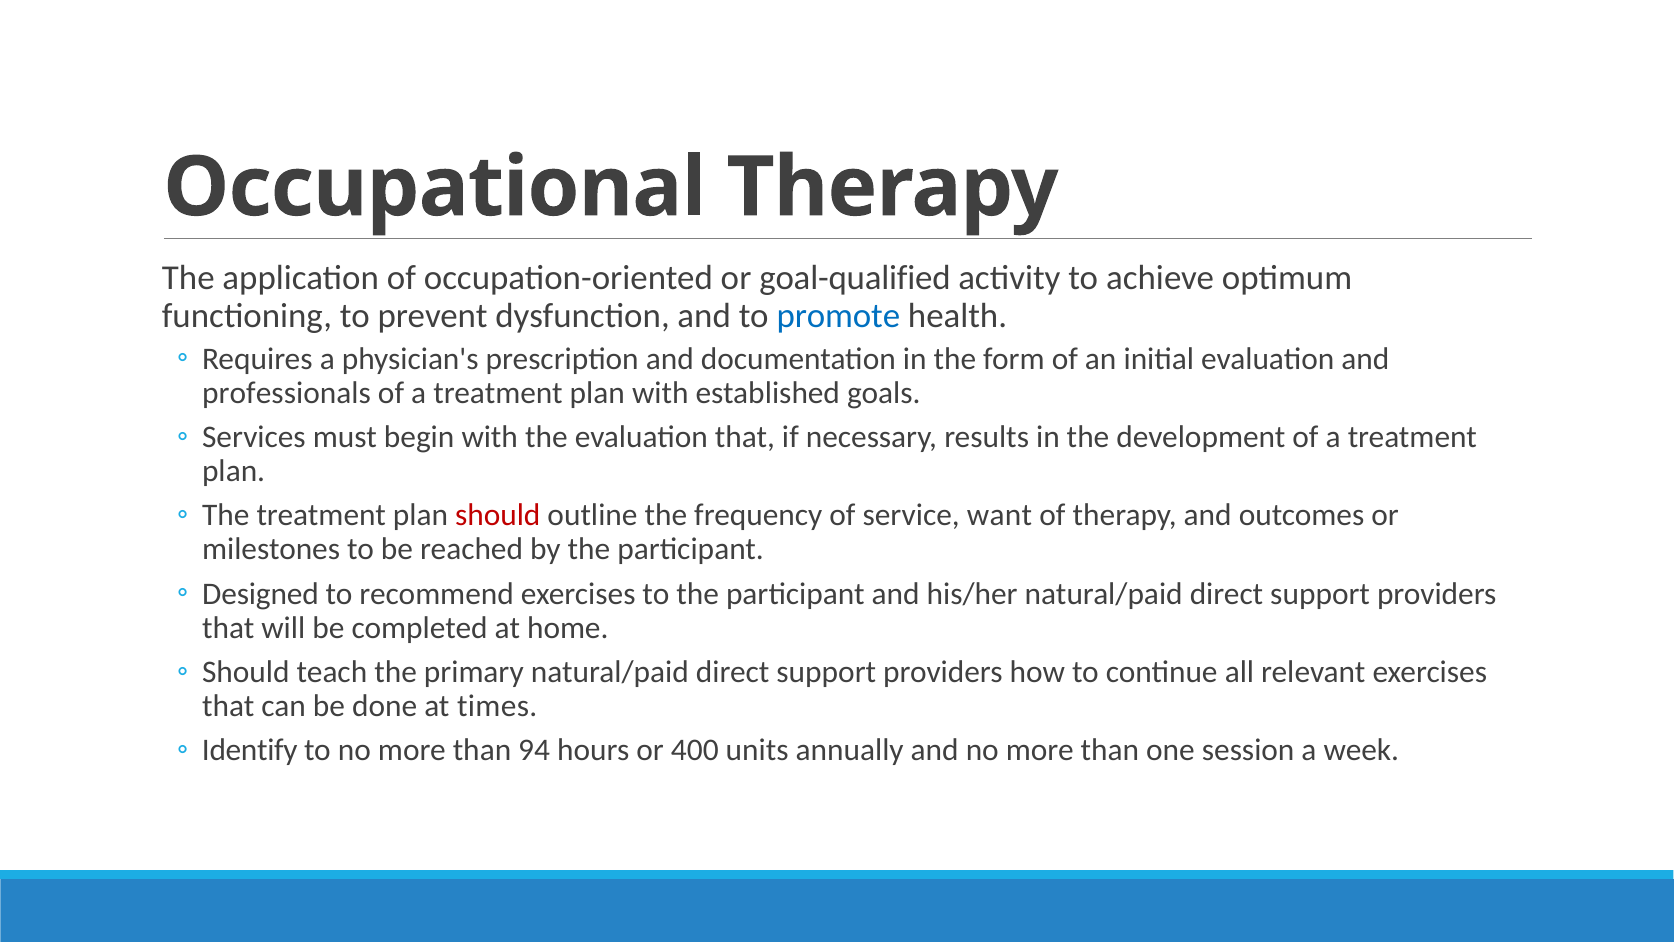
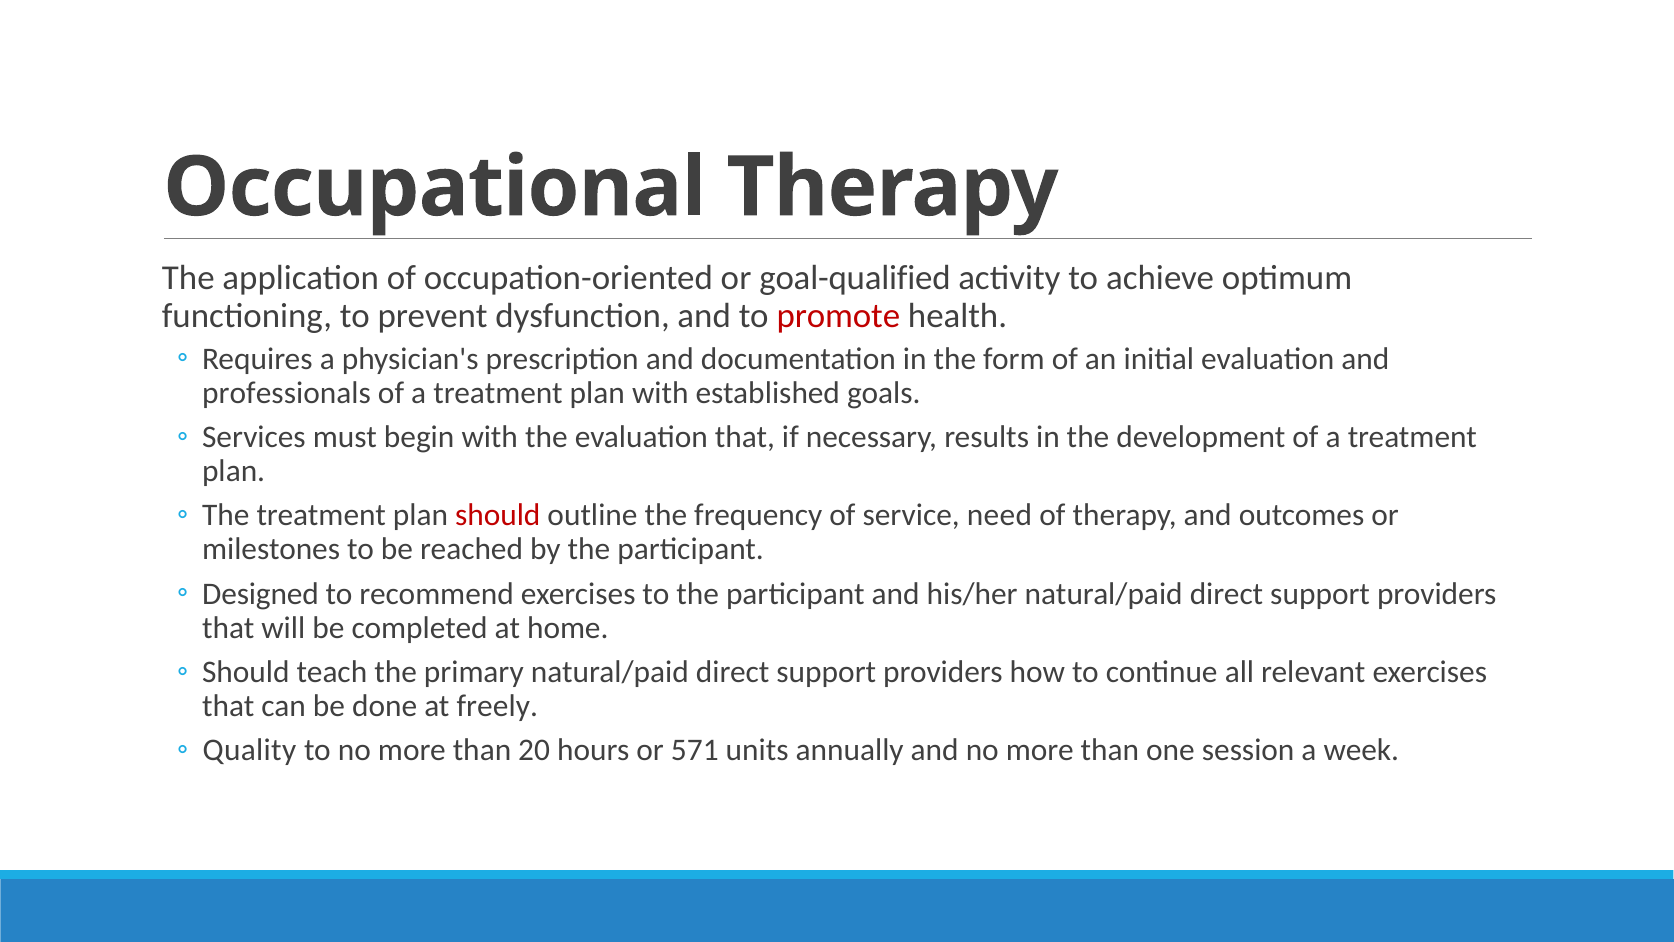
promote colour: blue -> red
want: want -> need
times: times -> freely
Identify: Identify -> Quality
94: 94 -> 20
400: 400 -> 571
